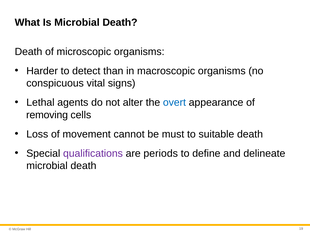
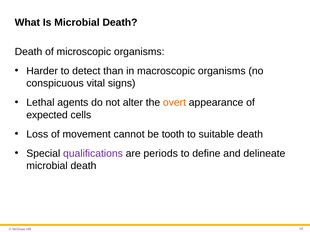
overt colour: blue -> orange
removing: removing -> expected
must: must -> tooth
